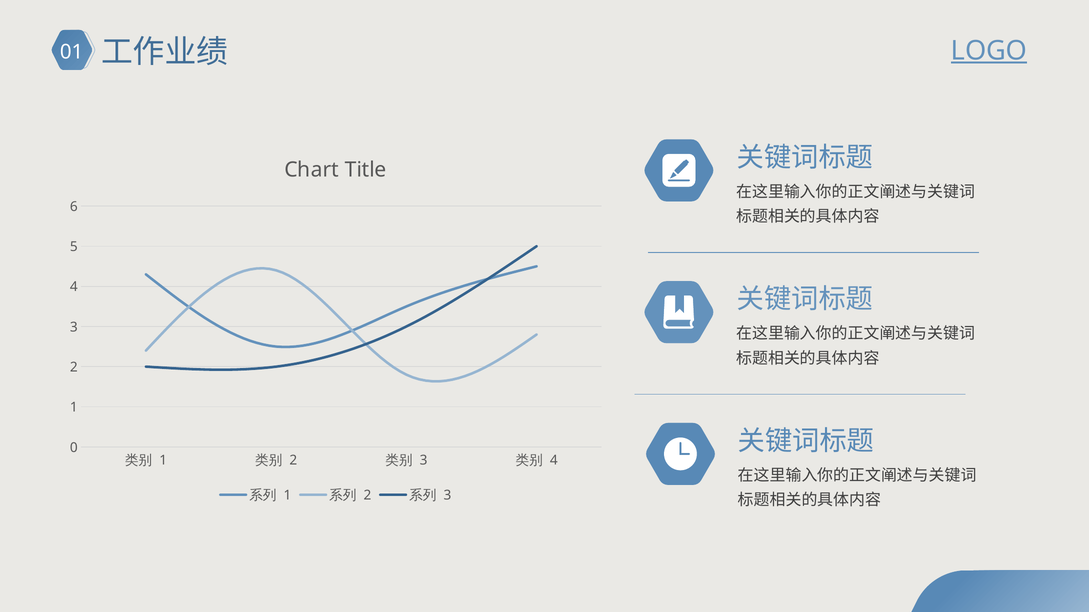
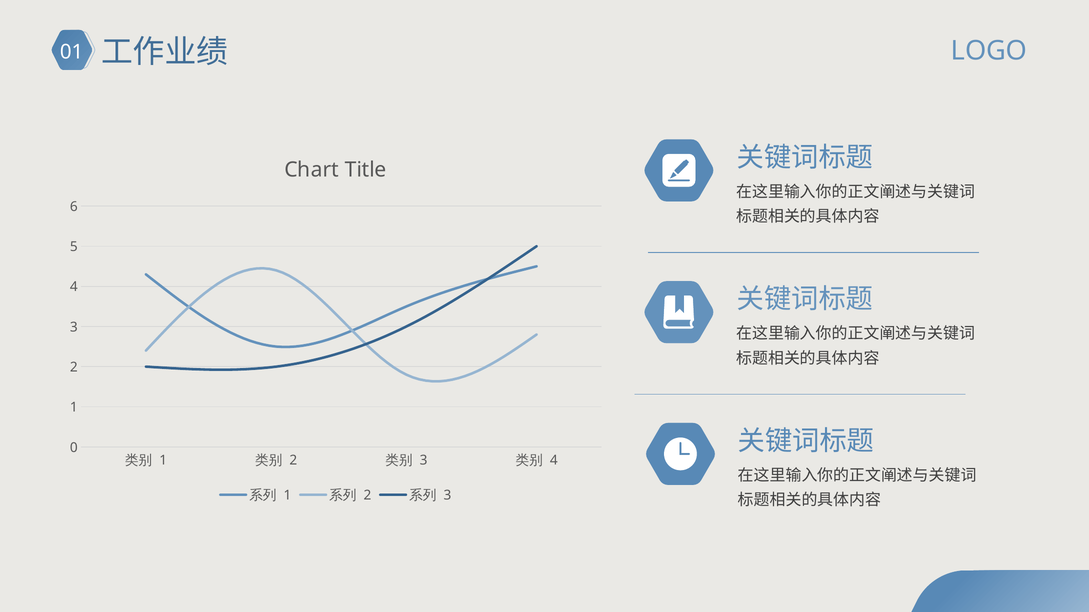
LOGO underline: present -> none
